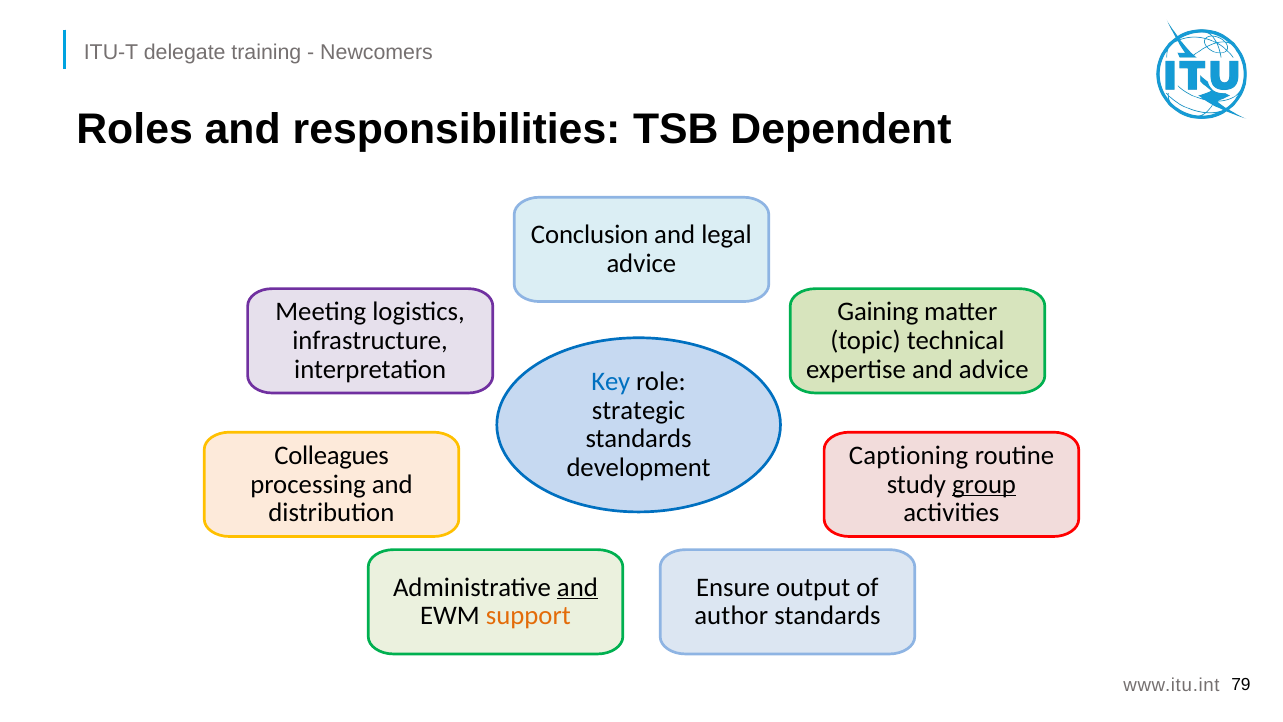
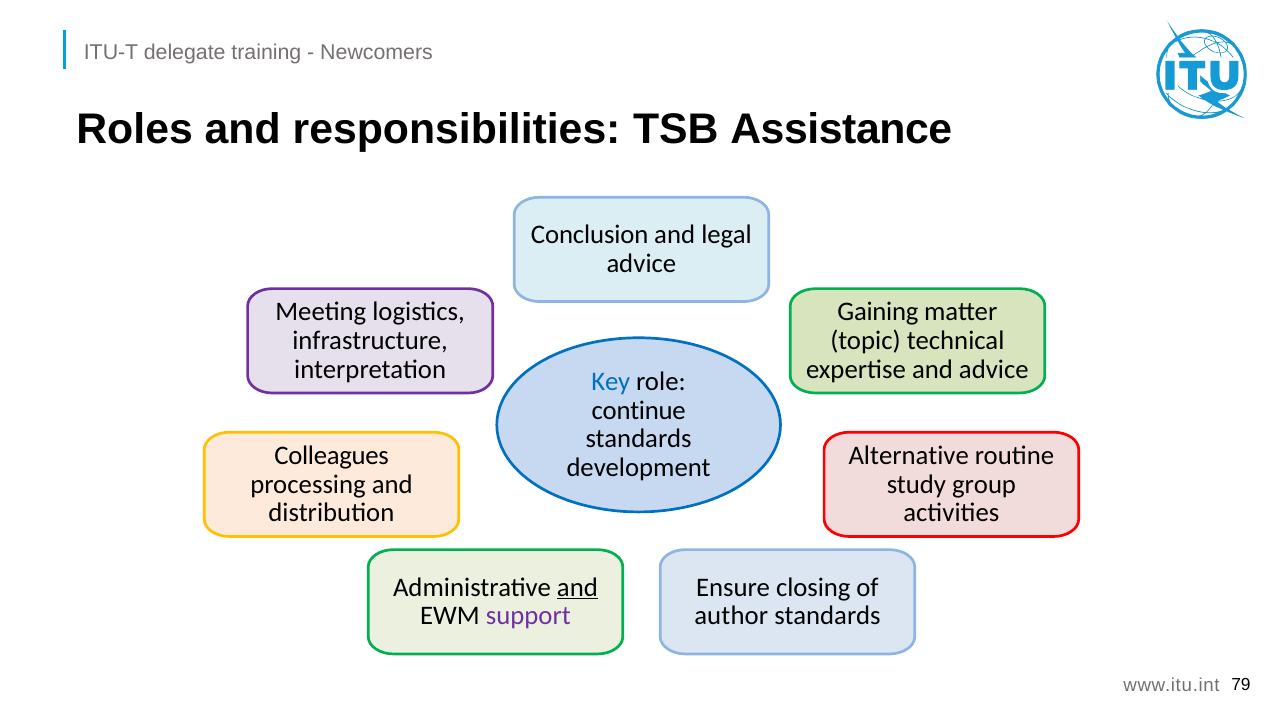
Dependent: Dependent -> Assistance
strategic: strategic -> continue
Captioning: Captioning -> Alternative
group underline: present -> none
output: output -> closing
support colour: orange -> purple
